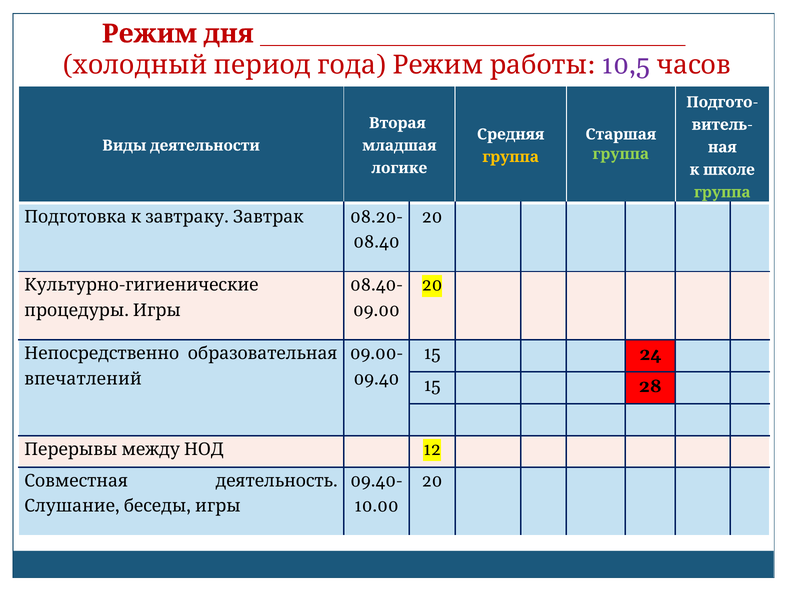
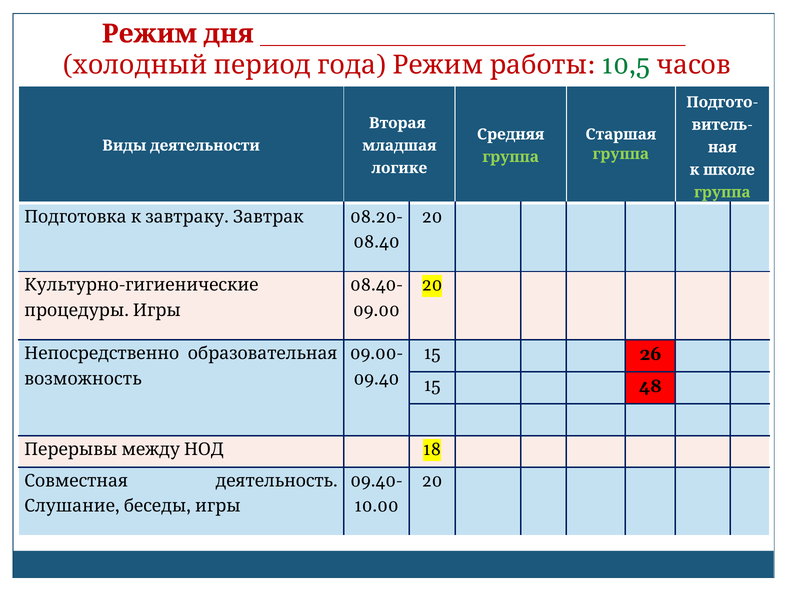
10,5 colour: purple -> green
группа at (511, 157) colour: yellow -> light green
24: 24 -> 26
впечатлений: впечатлений -> возможность
28: 28 -> 48
12: 12 -> 18
